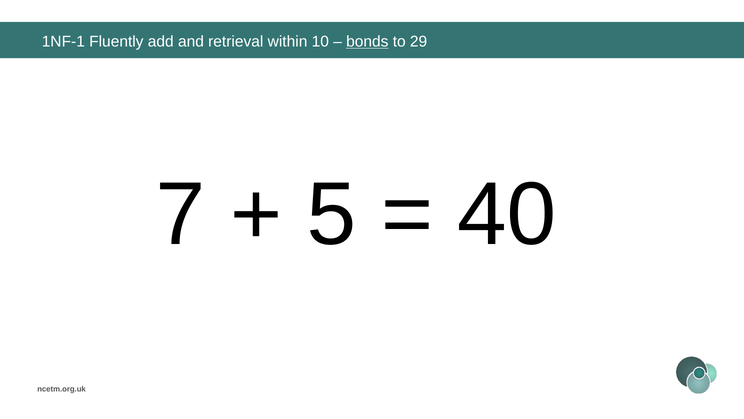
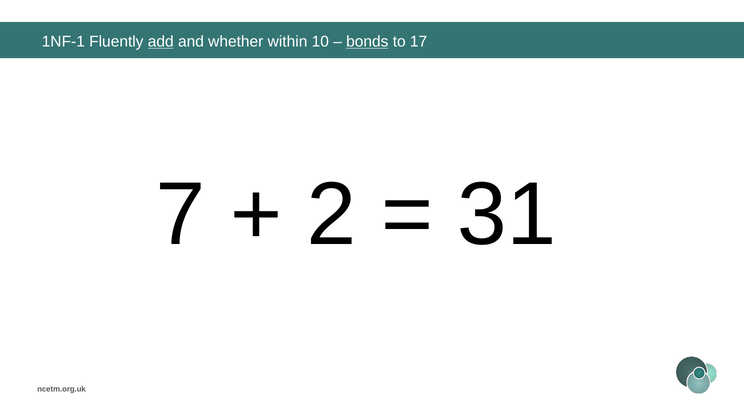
add underline: none -> present
retrieval: retrieval -> whether
29: 29 -> 17
5: 5 -> 2
40: 40 -> 31
